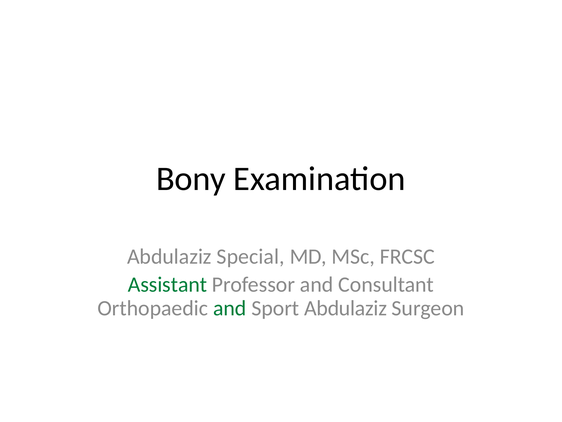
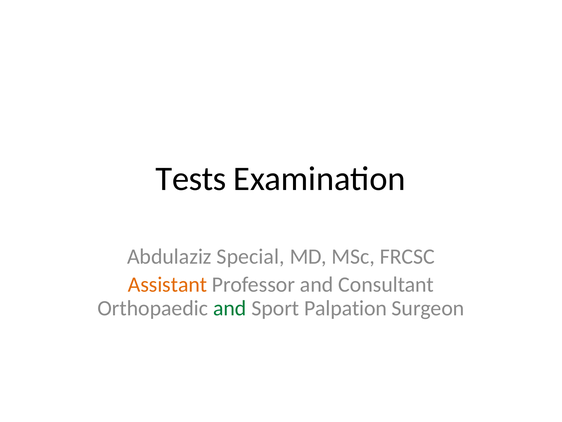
Bony: Bony -> Tests
Assistant colour: green -> orange
Sport Abdulaziz: Abdulaziz -> Palpation
